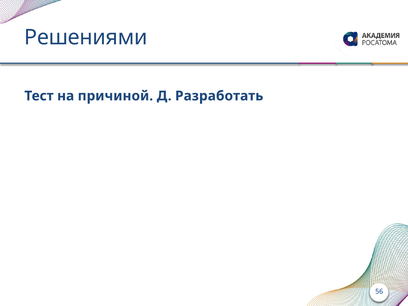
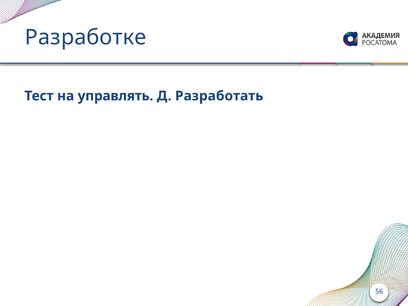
Решениями: Решениями -> Разработке
причиной: причиной -> управлять
